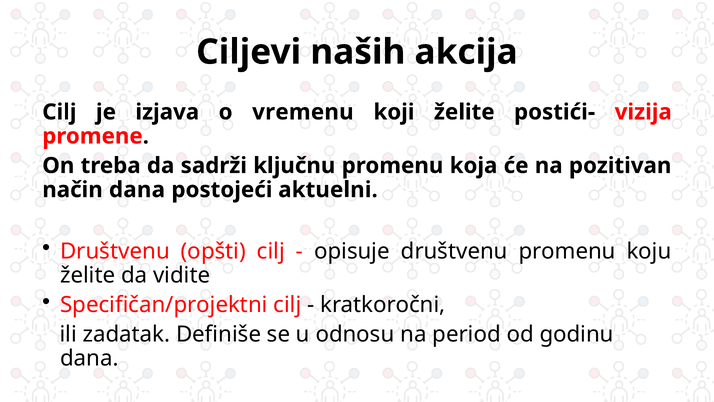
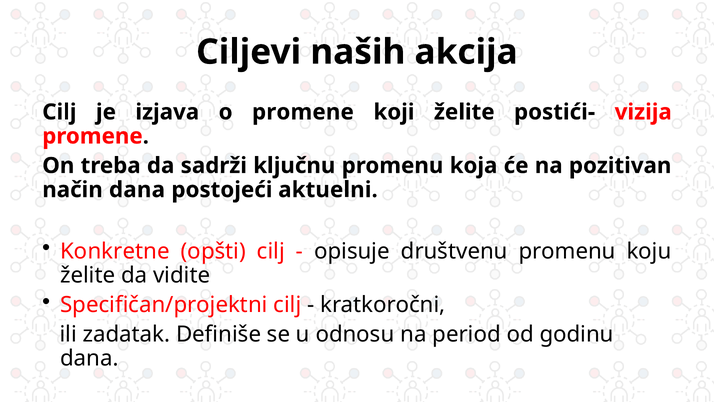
o vremenu: vremenu -> promene
Društvenu at (115, 251): Društvenu -> Konkretne
